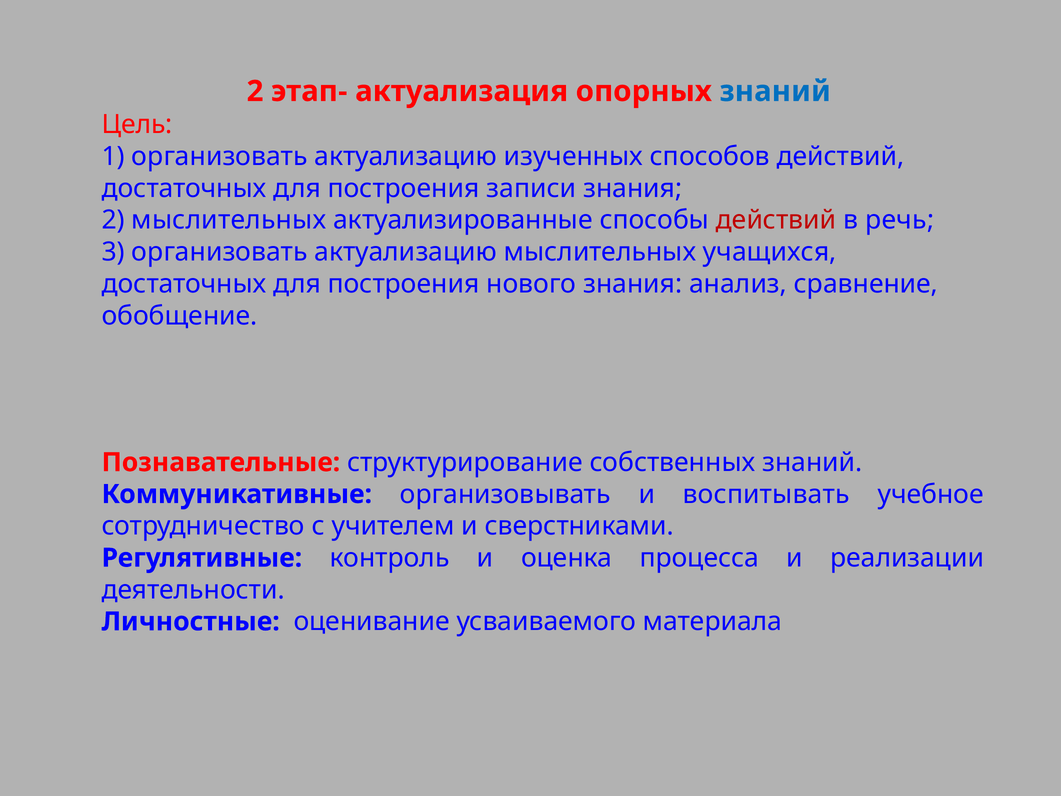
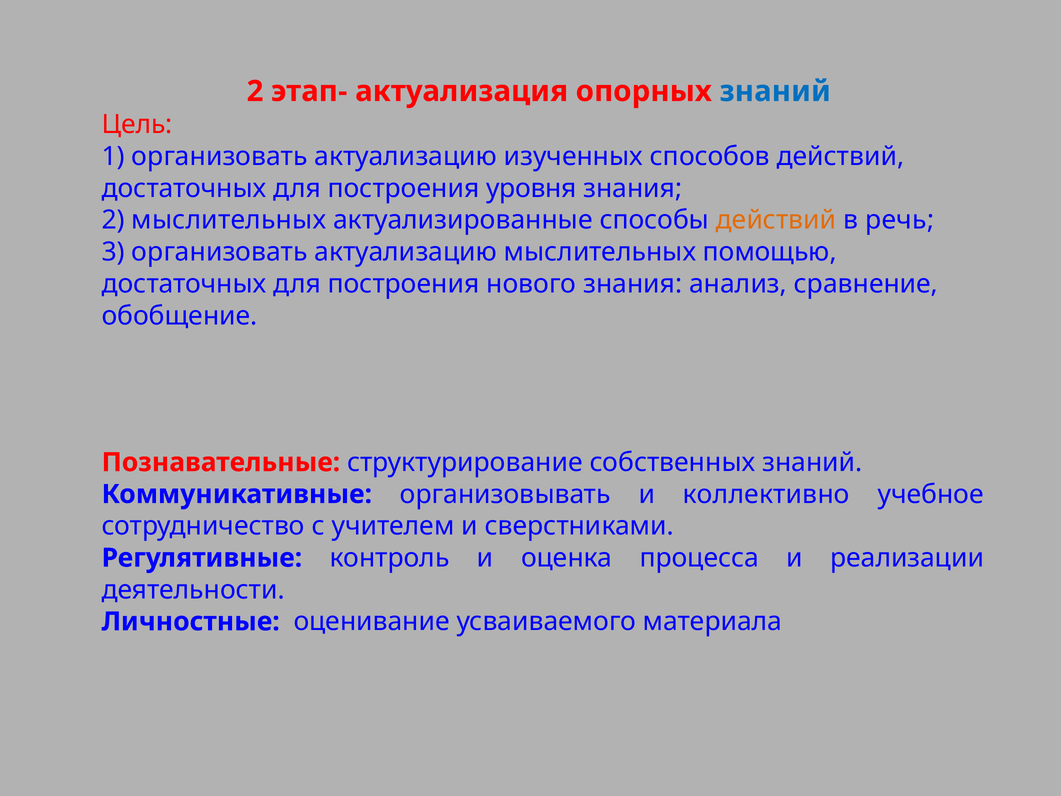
записи: записи -> уровня
действий at (776, 220) colour: red -> orange
учащихся: учащихся -> помощью
воспитывать: воспитывать -> коллективно
